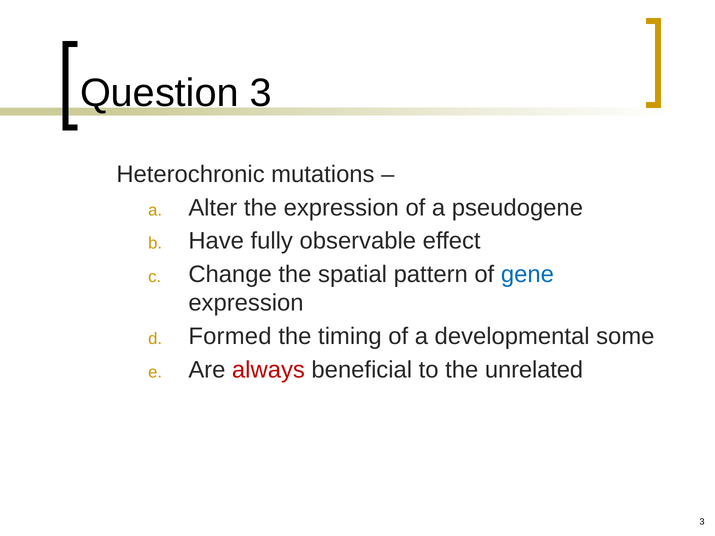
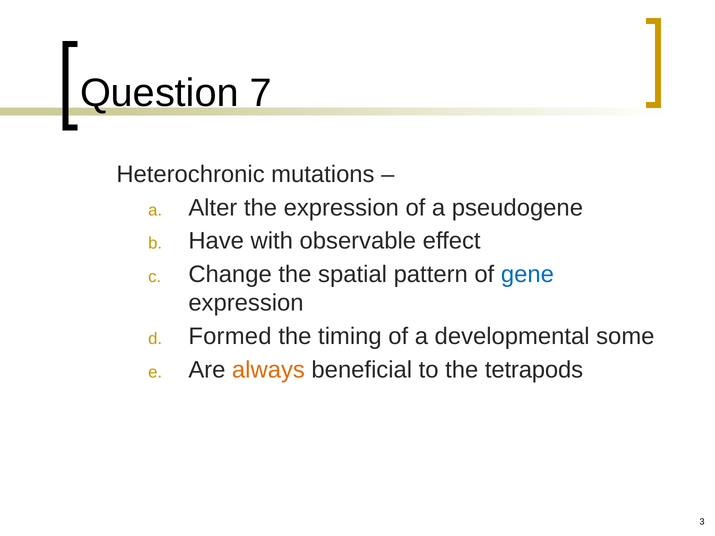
Question 3: 3 -> 7
fully: fully -> with
always colour: red -> orange
unrelated: unrelated -> tetrapods
